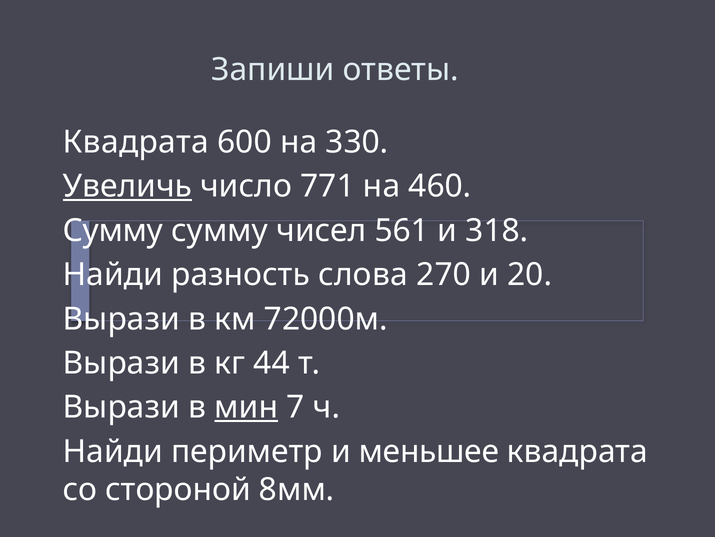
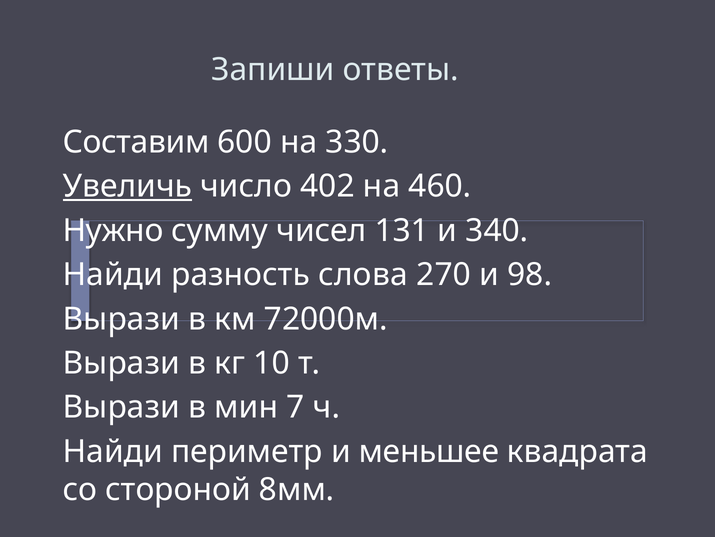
Квадрата at (136, 142): Квадрата -> Составим
771: 771 -> 402
Сумму at (113, 230): Сумму -> Нужно
561: 561 -> 131
318: 318 -> 340
20: 20 -> 98
44: 44 -> 10
мин underline: present -> none
